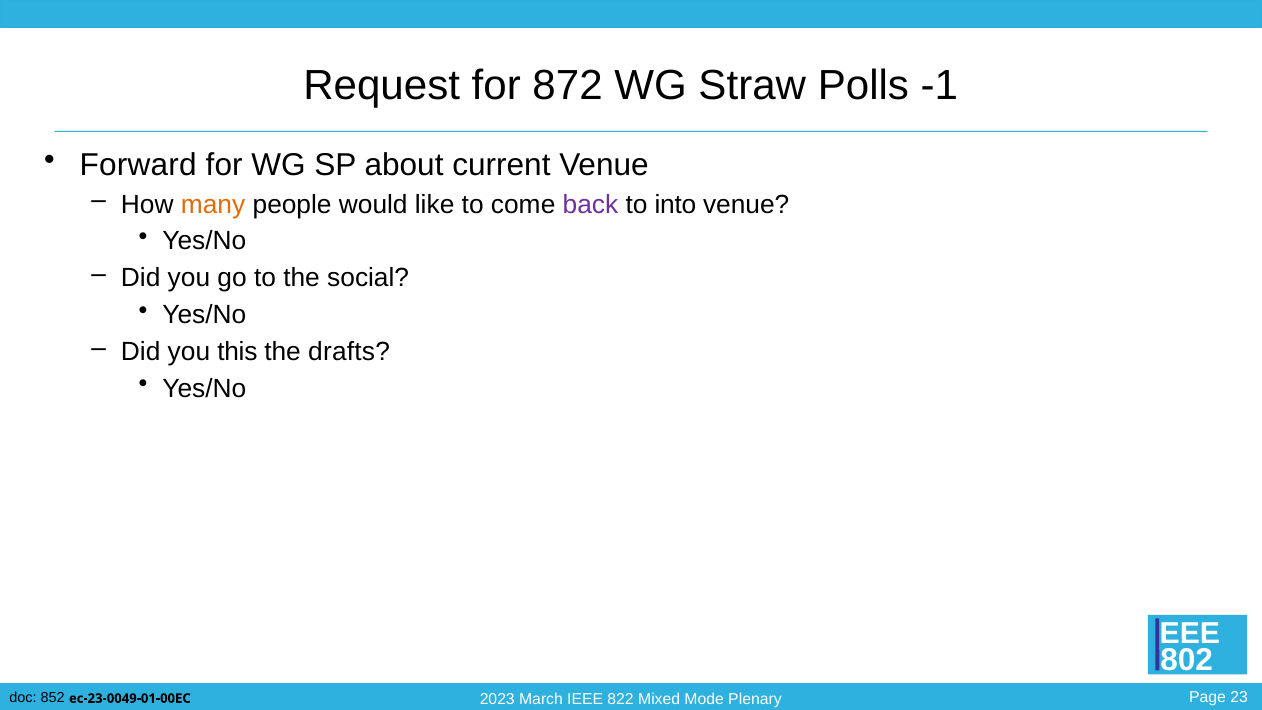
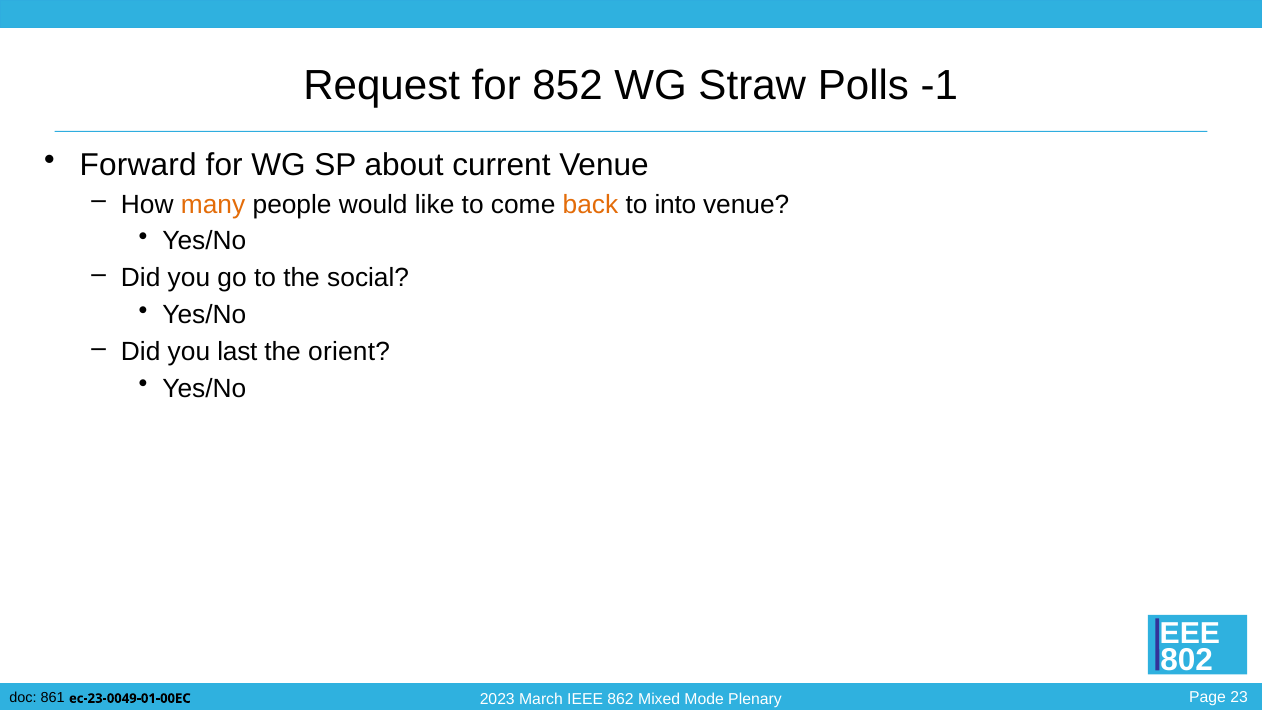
872: 872 -> 852
back colour: purple -> orange
this: this -> last
drafts: drafts -> orient
852: 852 -> 861
822: 822 -> 862
